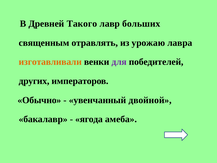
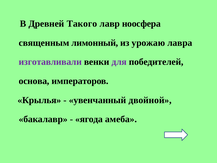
больших: больших -> ноосфера
отравлять: отравлять -> лимонный
изготавливали colour: orange -> purple
других: других -> основа
Обычно: Обычно -> Крылья
